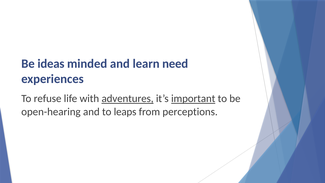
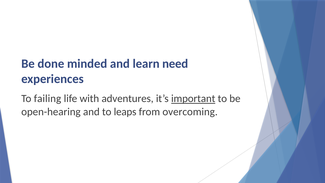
ideas: ideas -> done
refuse: refuse -> failing
adventures underline: present -> none
perceptions: perceptions -> overcoming
